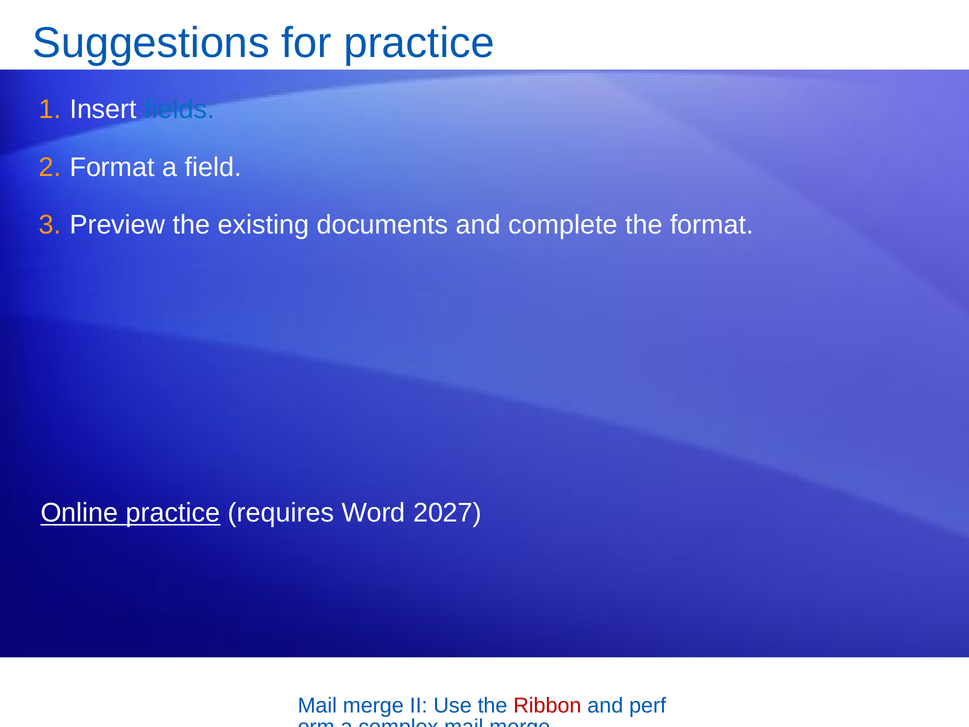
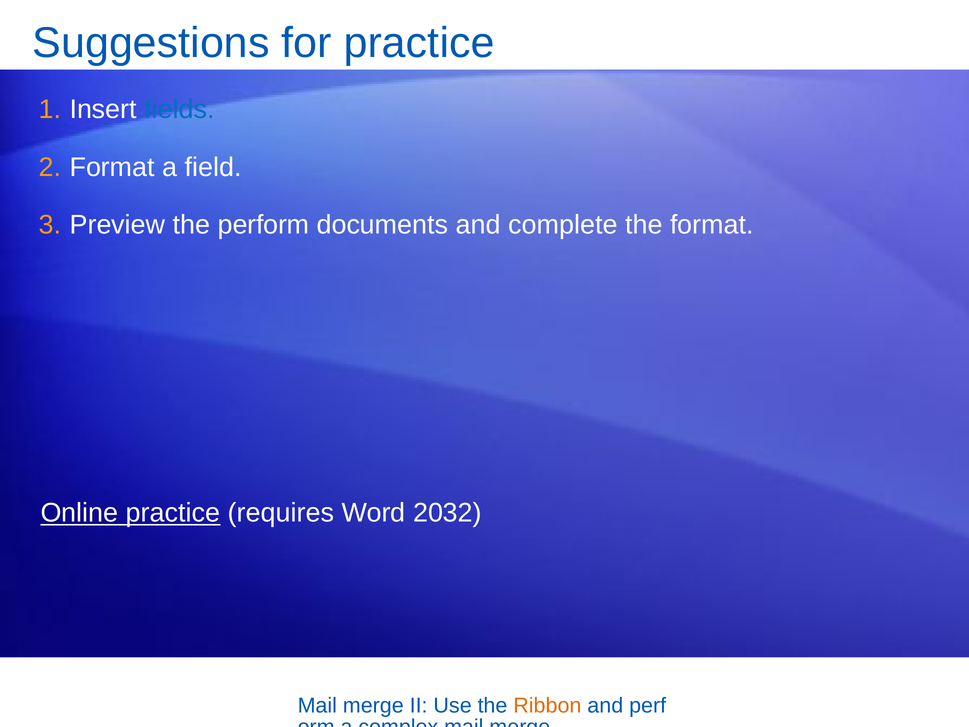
existing: existing -> perform
2027: 2027 -> 2032
Ribbon colour: red -> orange
